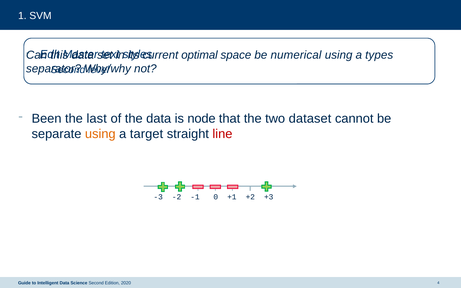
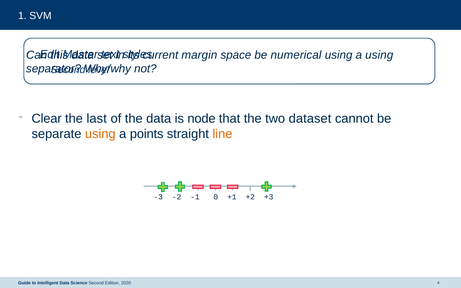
optimal: optimal -> margin
a types: types -> using
Been: Been -> Clear
target: target -> points
line colour: red -> orange
